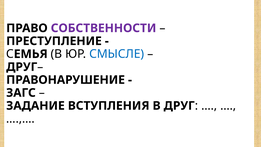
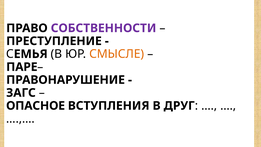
СМЫСЛЕ colour: blue -> orange
ДРУГ at (22, 67): ДРУГ -> ПАРЕ
ЗАДАНИЕ: ЗАДАНИЕ -> ОПАСНОЕ
